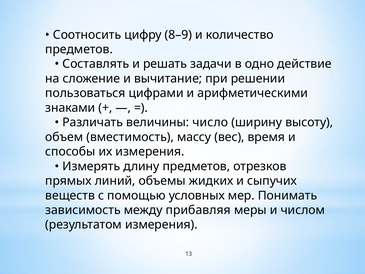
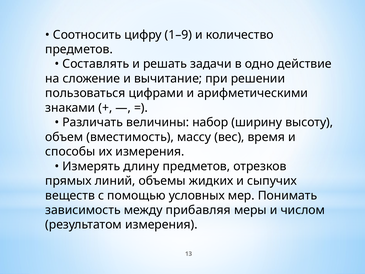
8–9: 8–9 -> 1–9
число: число -> набор
